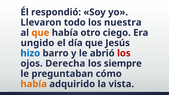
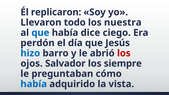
respondió: respondió -> replicaron
que at (40, 33) colour: orange -> blue
otro: otro -> dice
ungido: ungido -> perdón
Derecha: Derecha -> Salvador
había at (34, 84) colour: orange -> blue
